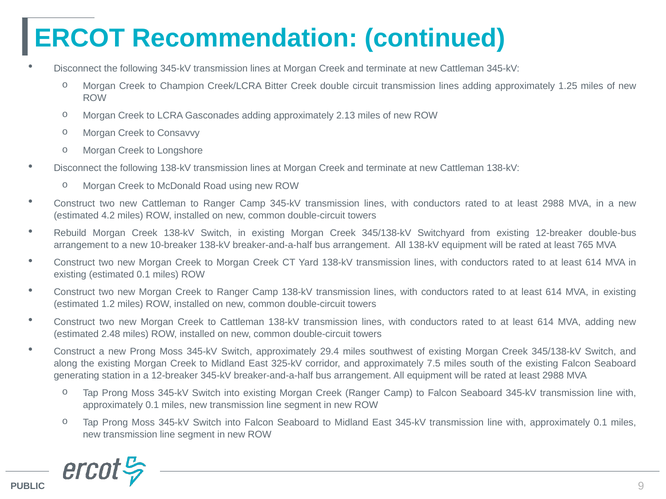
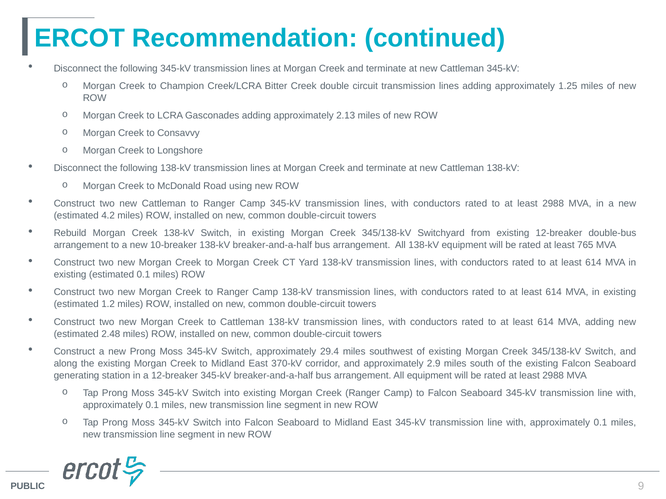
325-kV: 325-kV -> 370-kV
7.5: 7.5 -> 2.9
